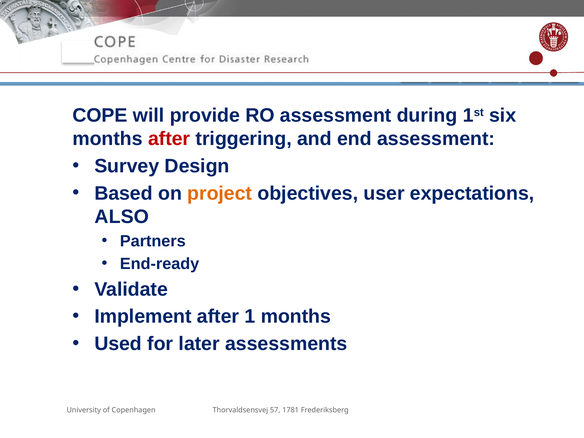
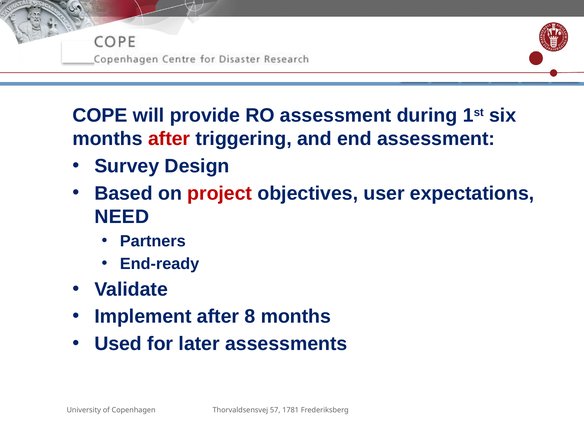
project at (220, 193) colour: orange -> red
ALSO: ALSO -> NEED
1: 1 -> 8
